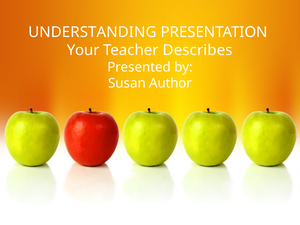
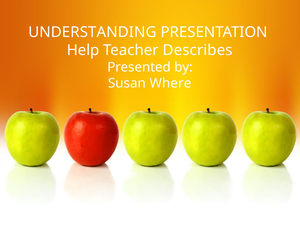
Your: Your -> Help
Author: Author -> Where
